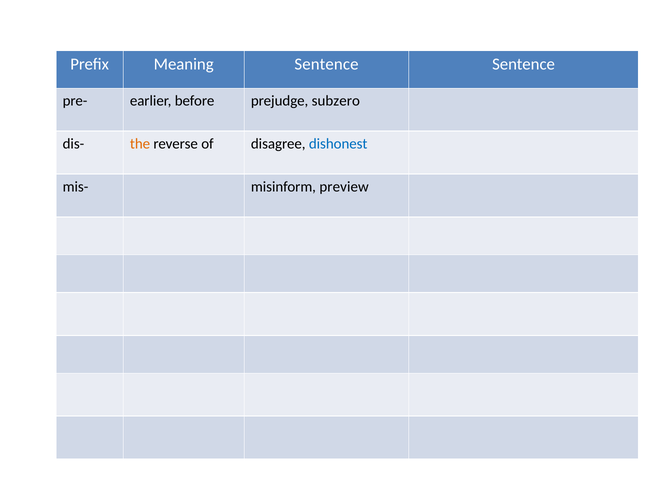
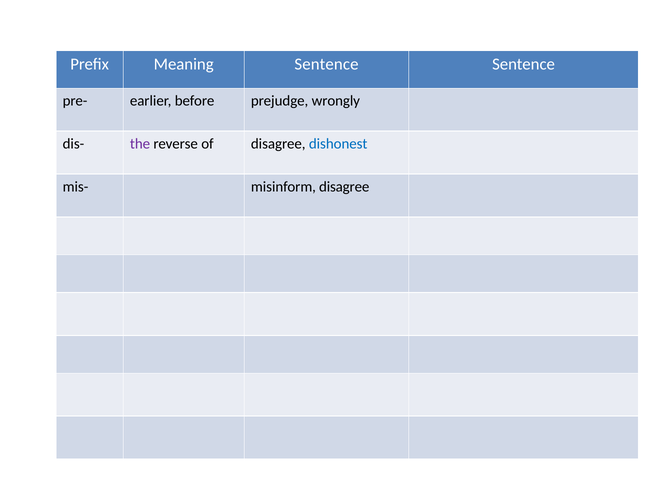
subzero: subzero -> wrongly
the colour: orange -> purple
misinform preview: preview -> disagree
